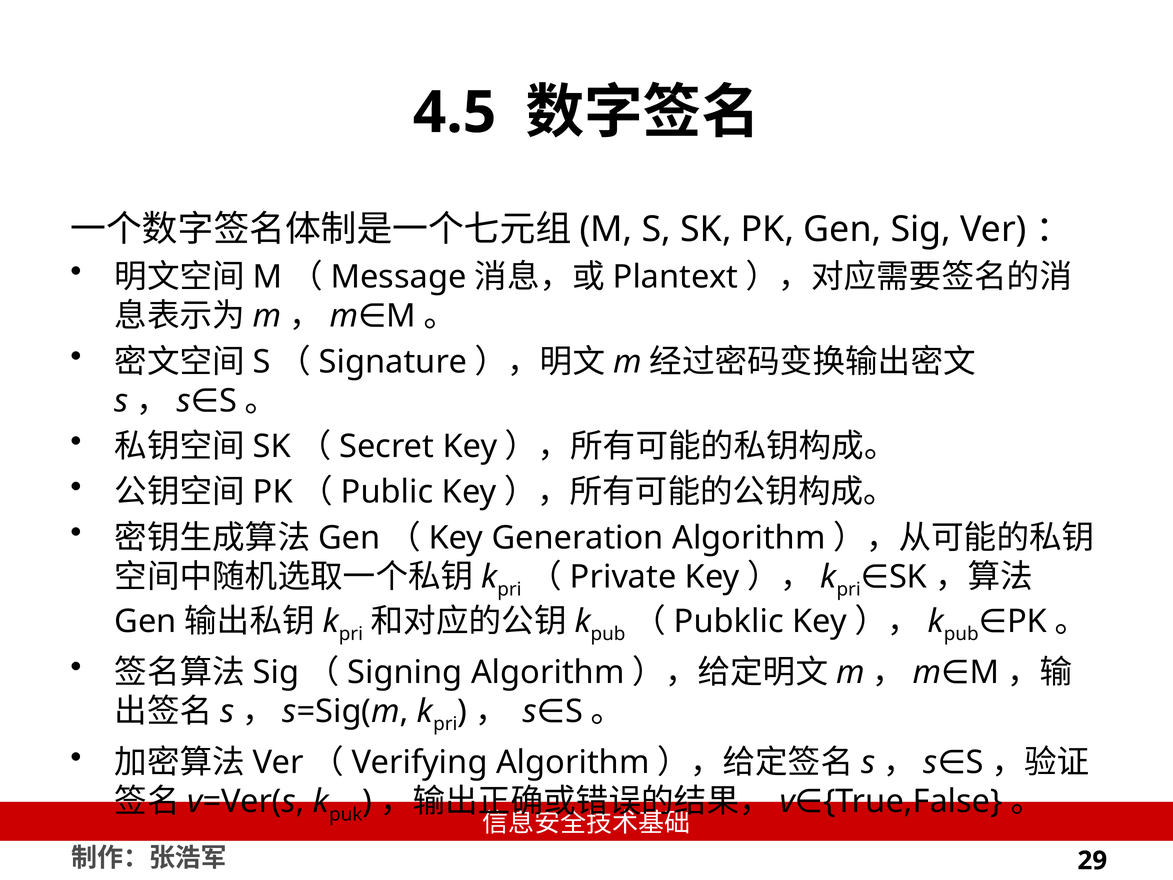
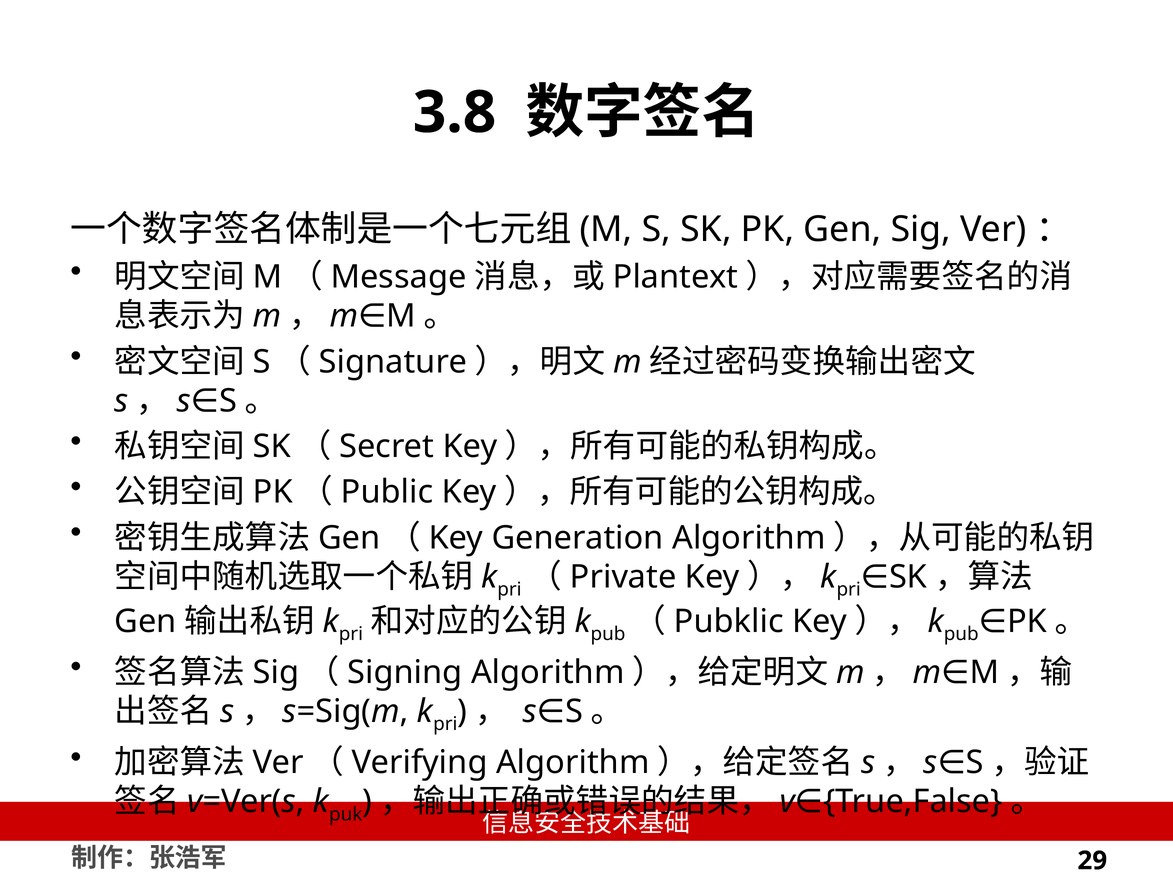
4.5: 4.5 -> 3.8
